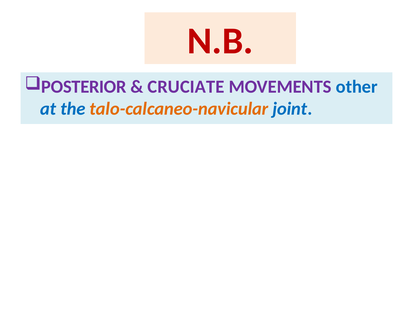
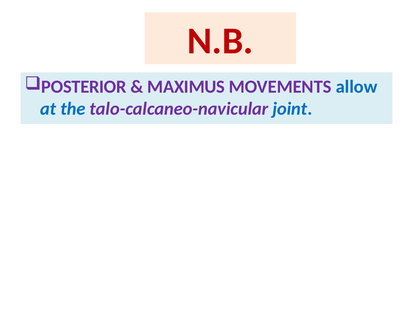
CRUCIATE: CRUCIATE -> MAXIMUS
other: other -> allow
talo-calcaneo-navicular colour: orange -> purple
